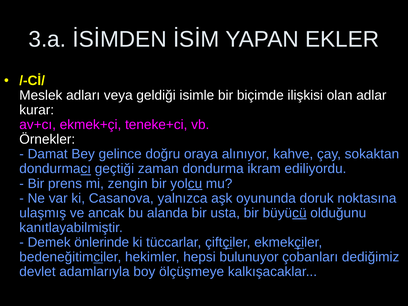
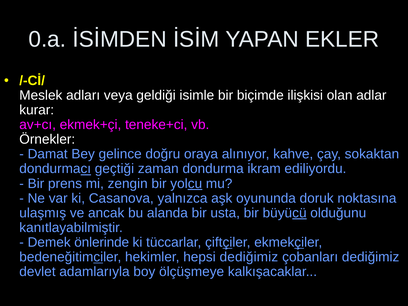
3.a: 3.a -> 0.a
hepsi bulunuyor: bulunuyor -> dediğimiz
